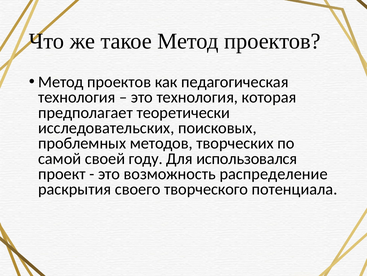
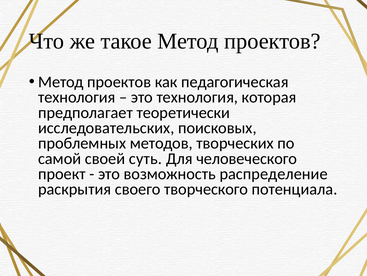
году: году -> суть
использовался: использовался -> человеческого
